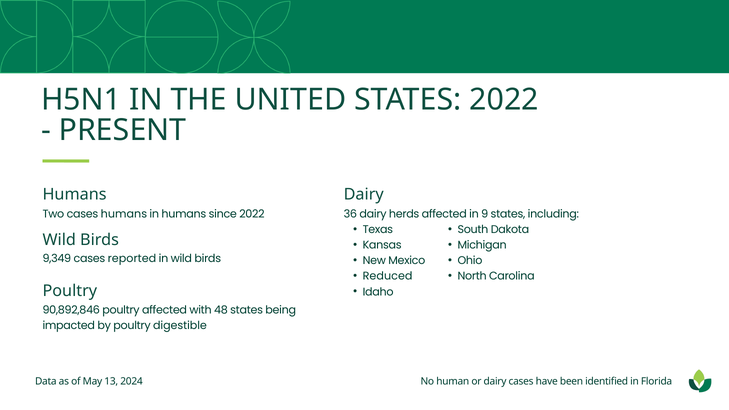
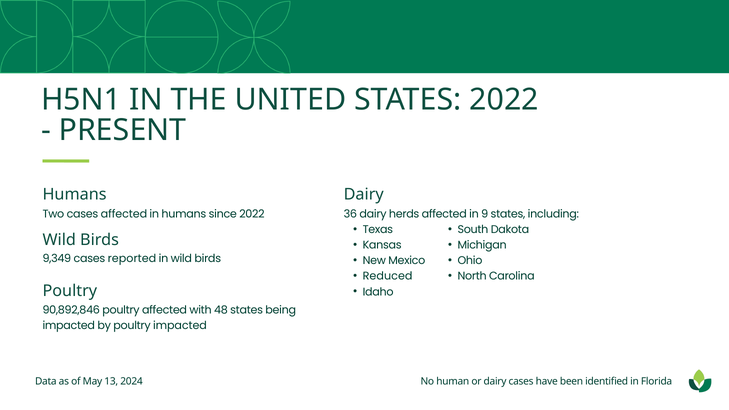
cases humans: humans -> affected
poultry digestible: digestible -> impacted
